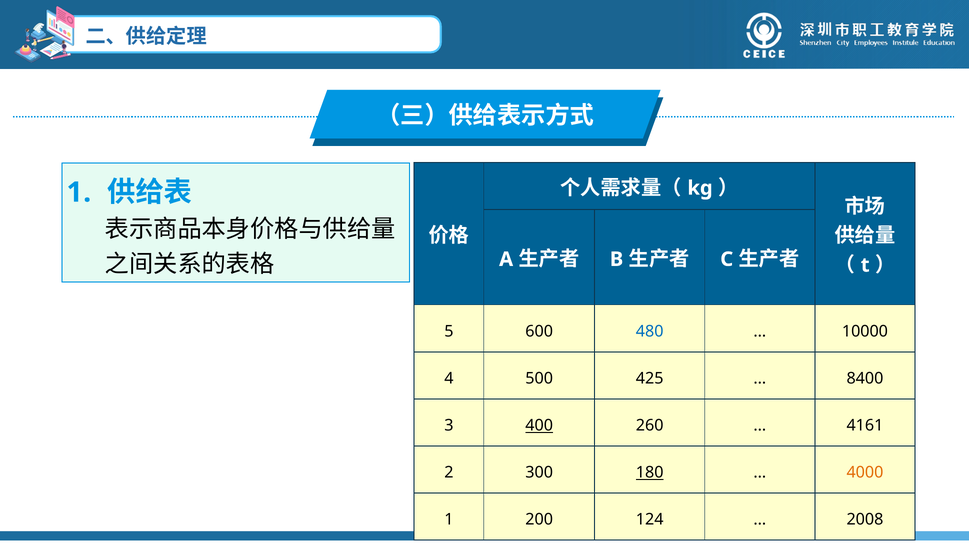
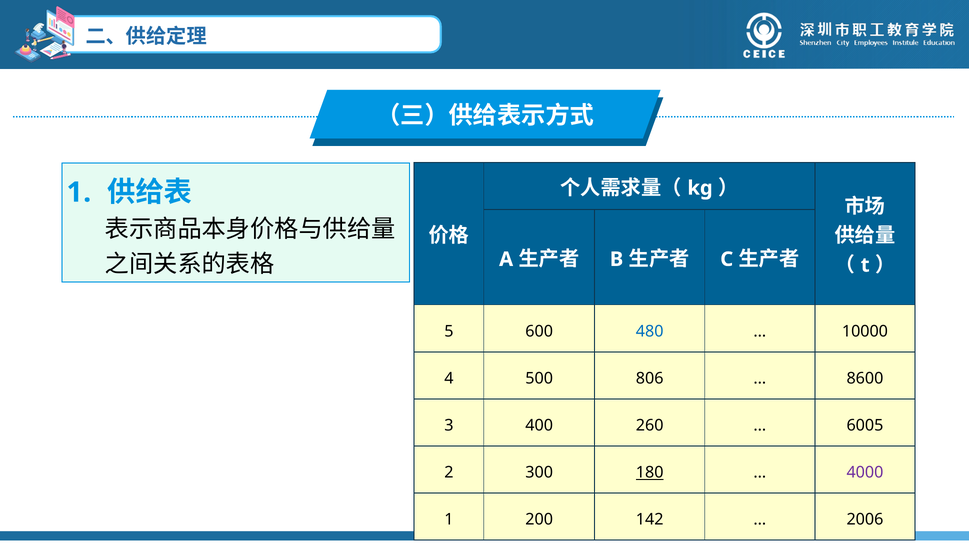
425: 425 -> 806
8400: 8400 -> 8600
400 underline: present -> none
4161: 4161 -> 6005
4000 colour: orange -> purple
124: 124 -> 142
2008: 2008 -> 2006
